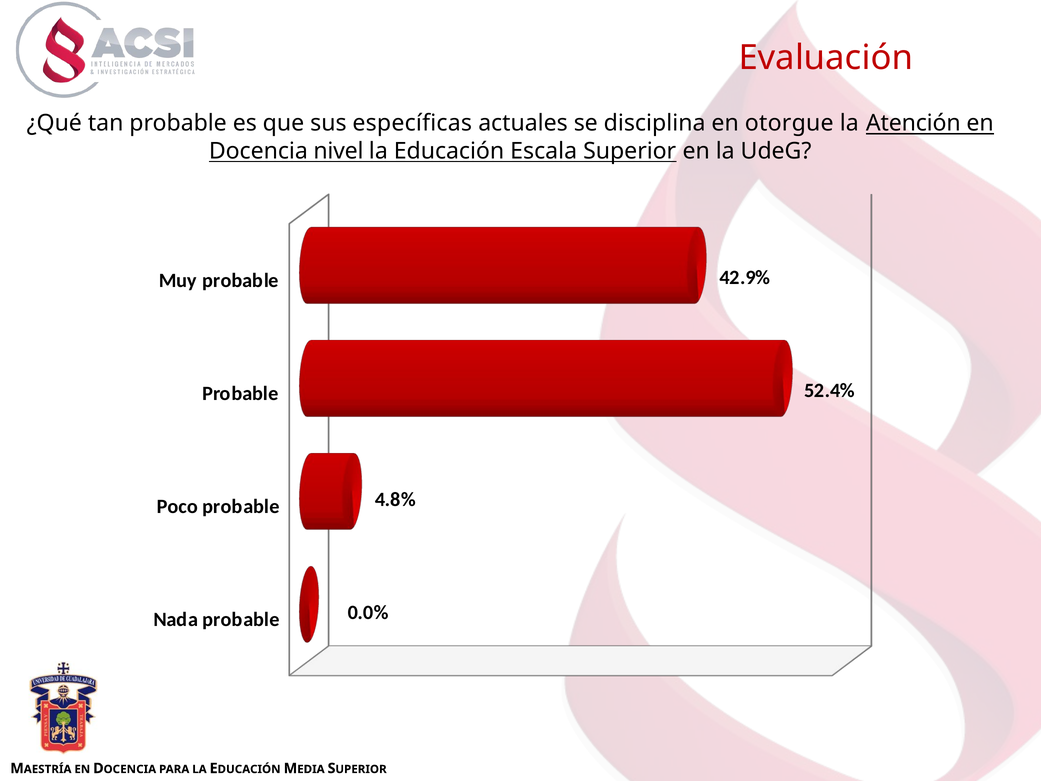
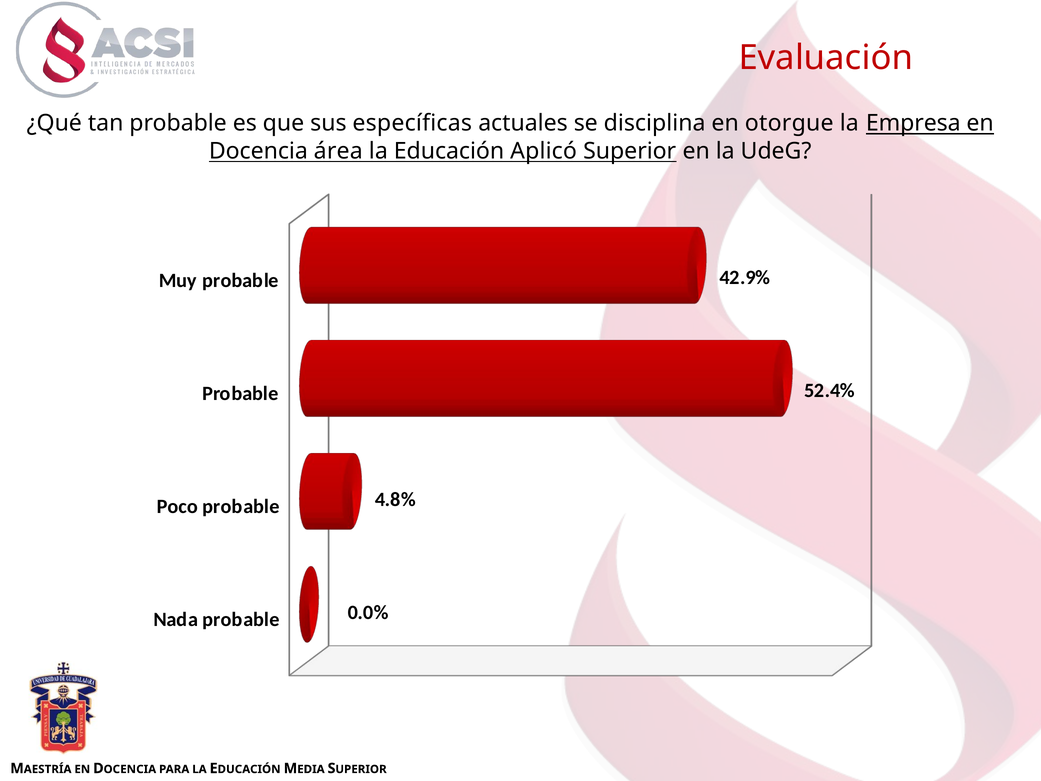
Atención: Atención -> Empresa
nivel: nivel -> área
Escala: Escala -> Aplicó
